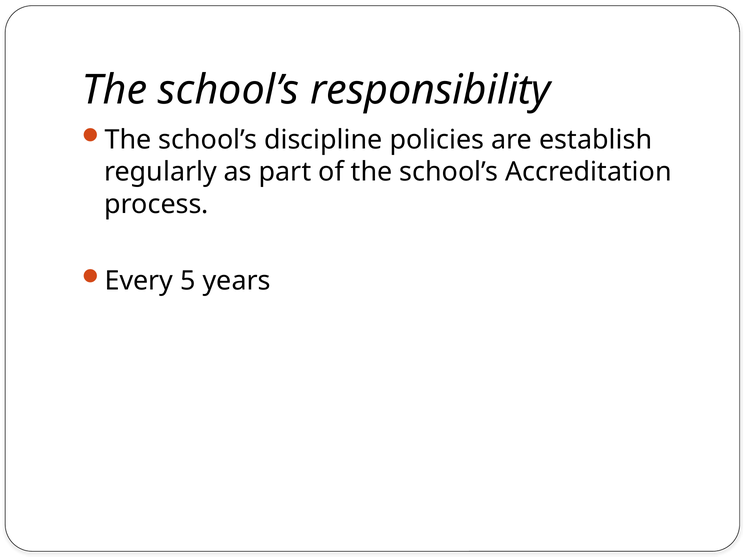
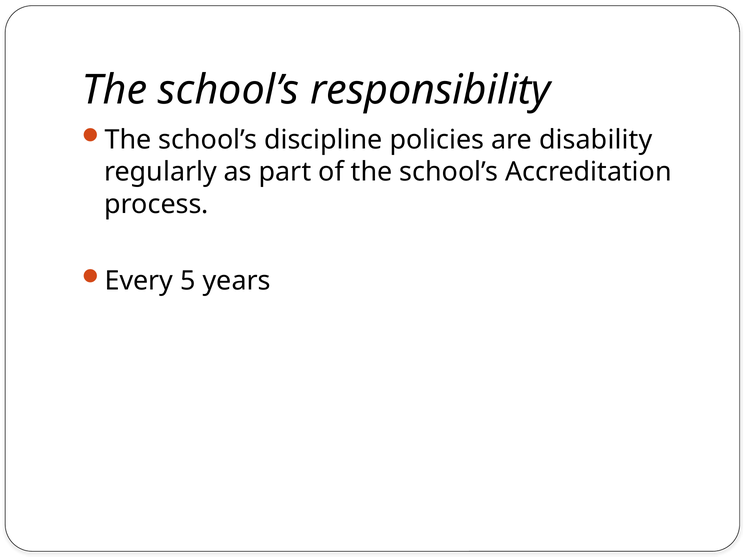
establish: establish -> disability
